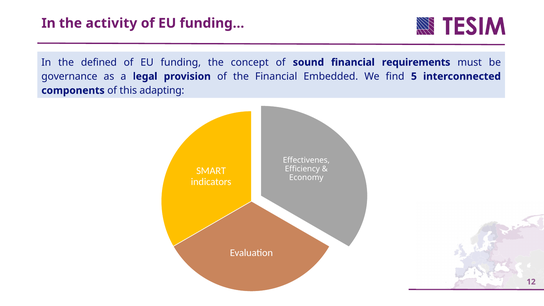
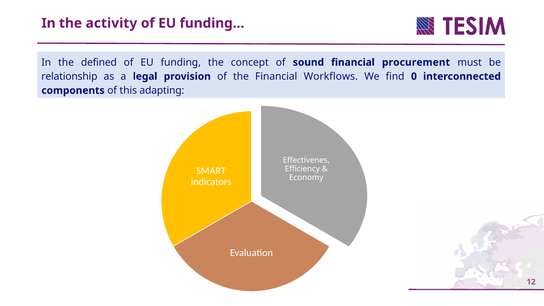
requirements: requirements -> procurement
governance: governance -> relationship
Embedded: Embedded -> Workflows
5: 5 -> 0
